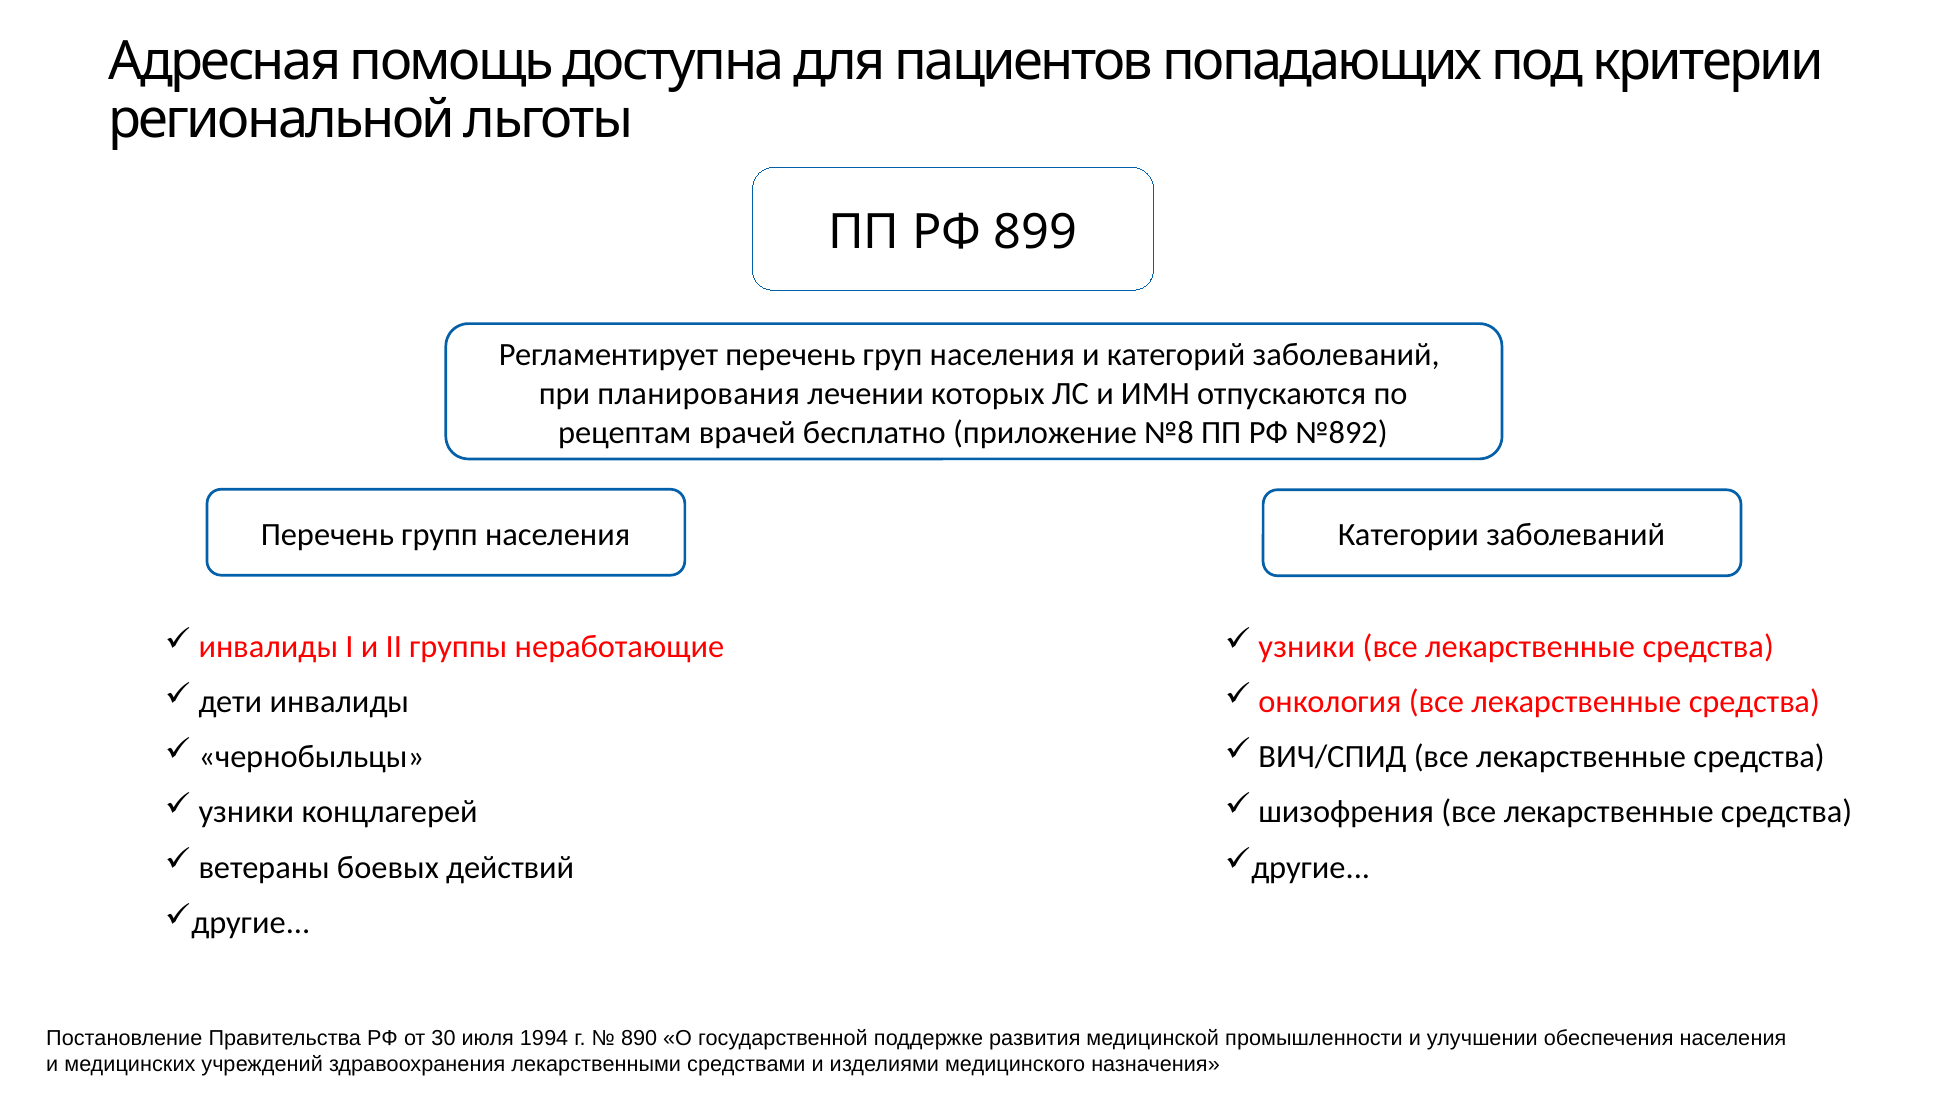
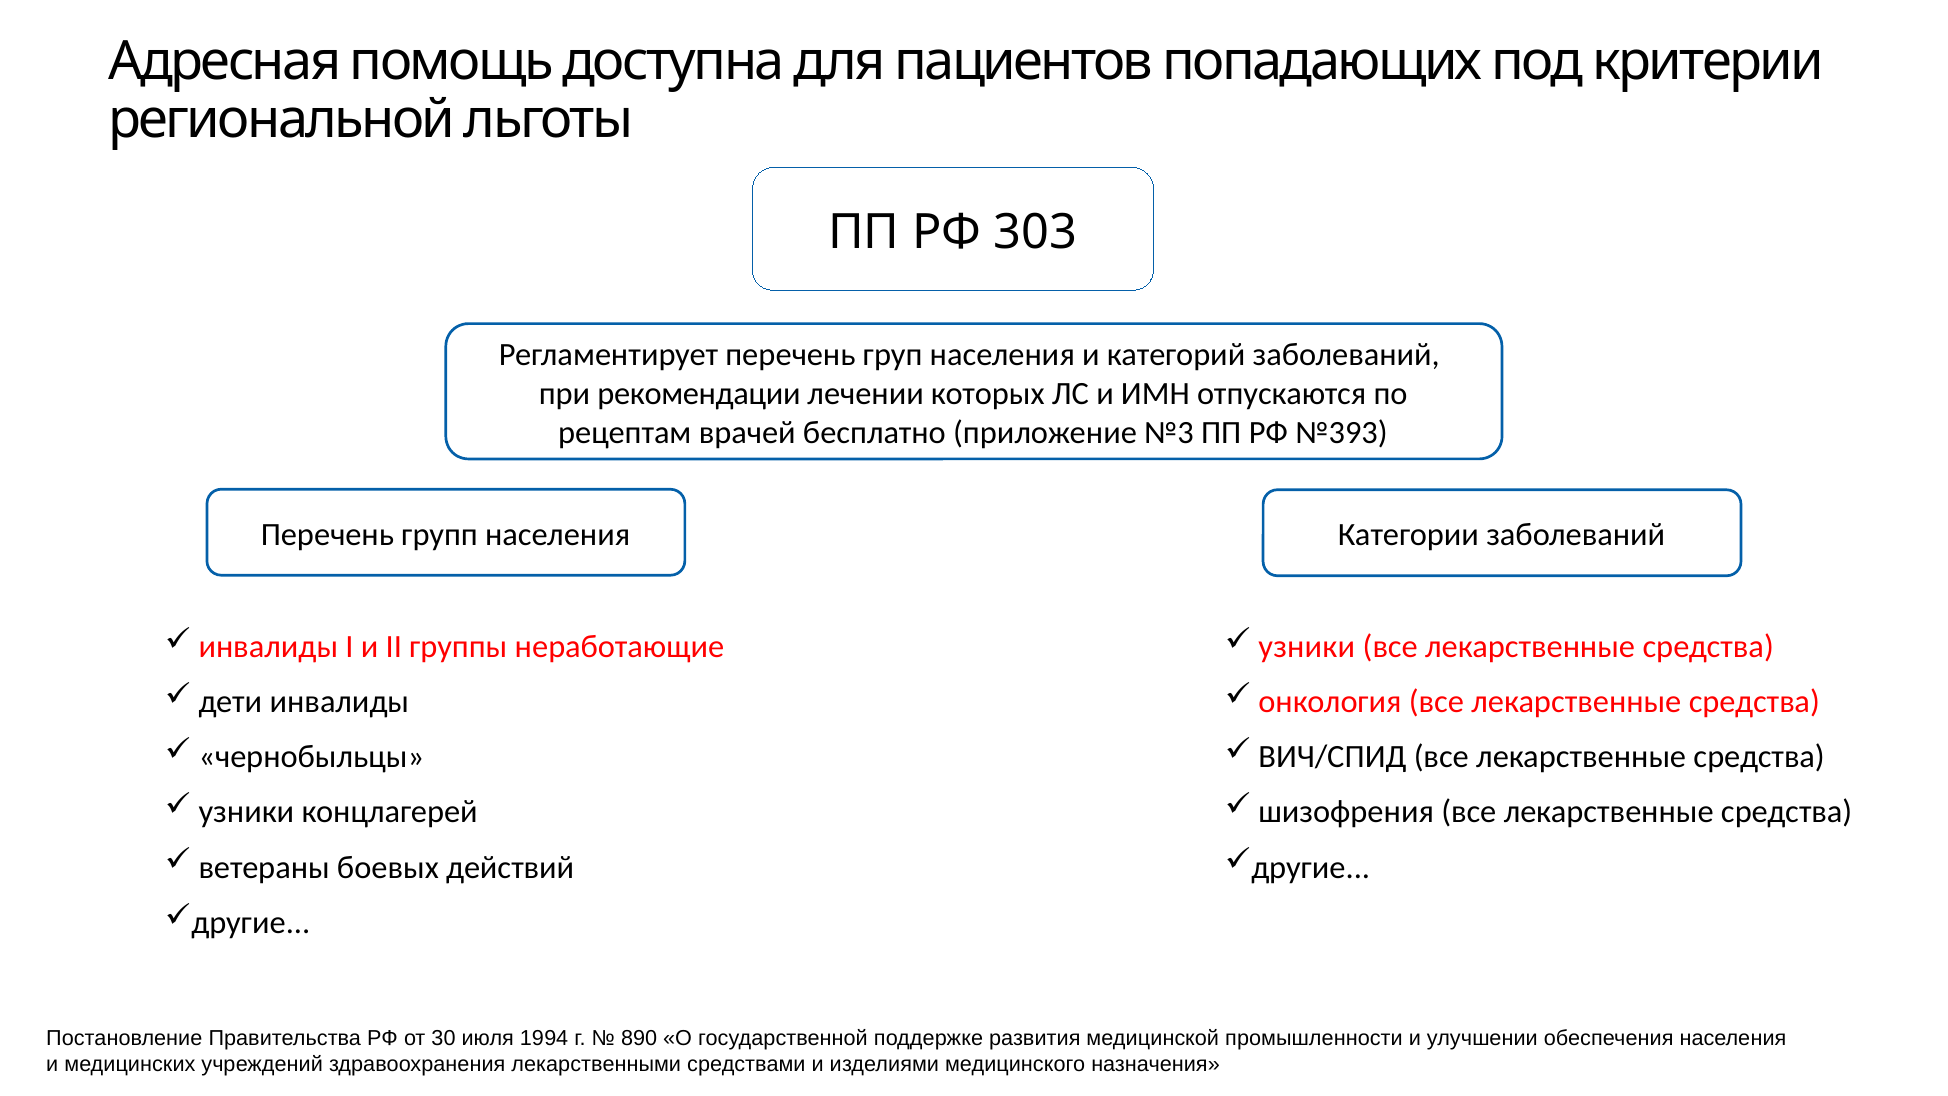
899: 899 -> 303
планирования: планирования -> рекомендации
№8: №8 -> №3
№892: №892 -> №393
